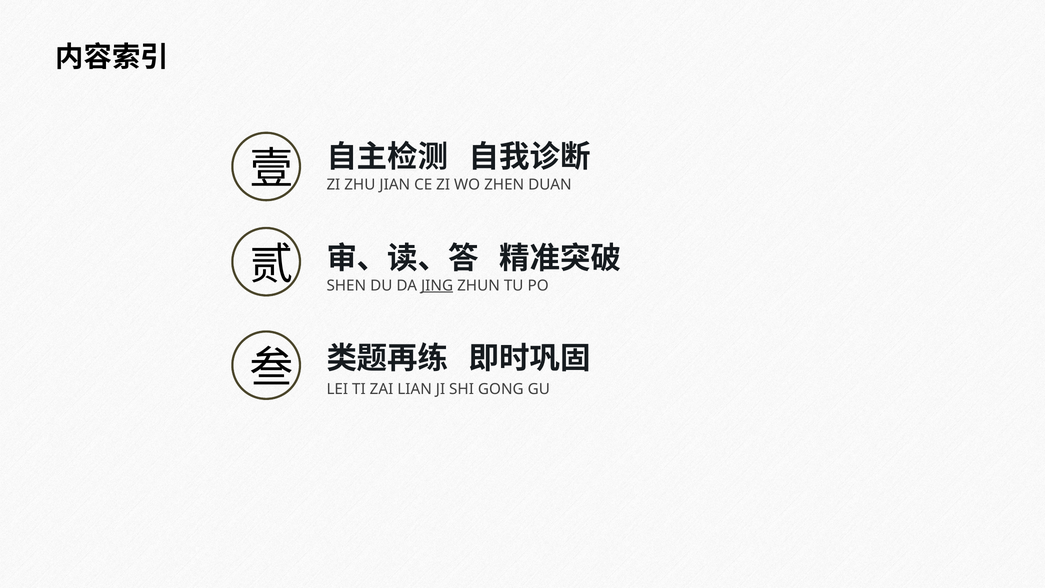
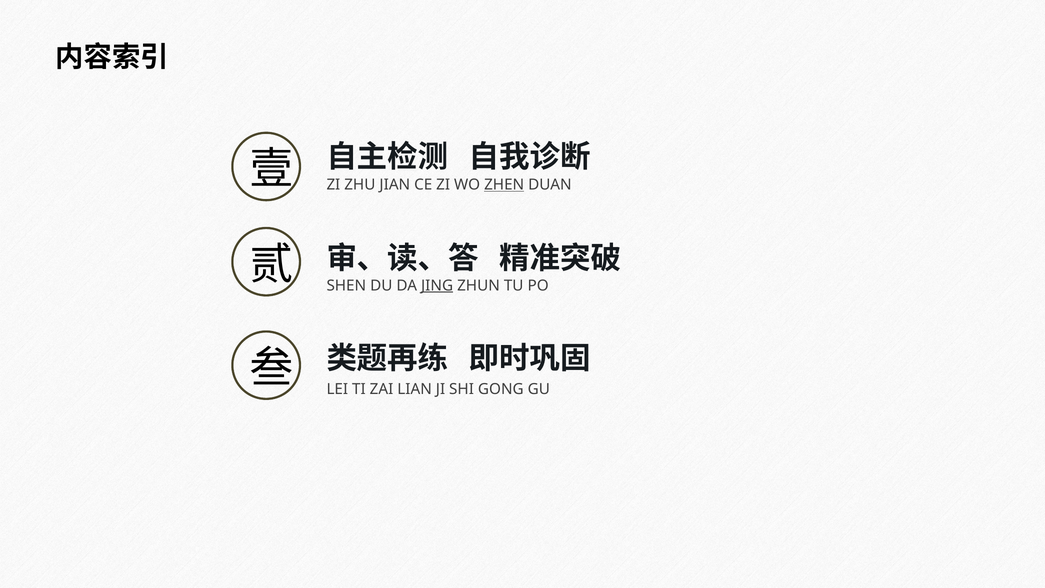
ZHEN underline: none -> present
